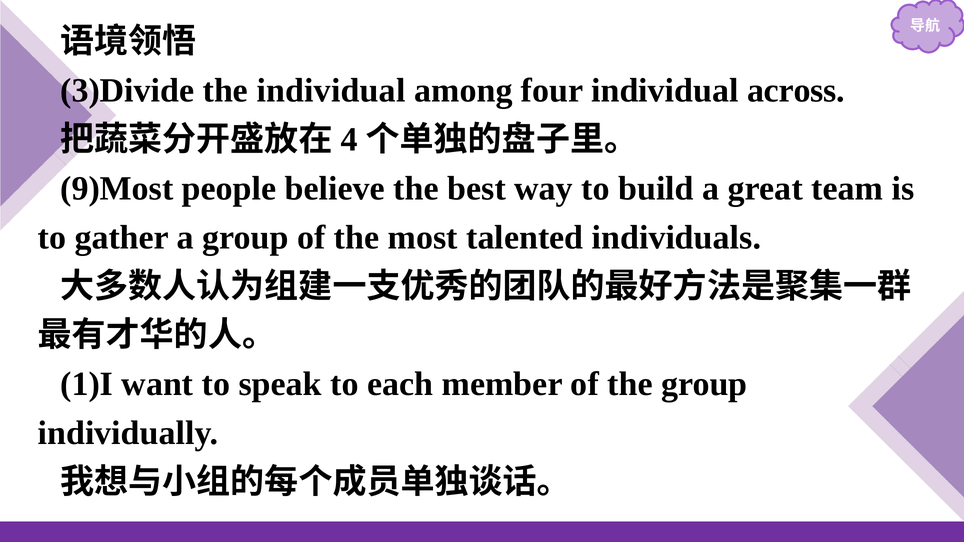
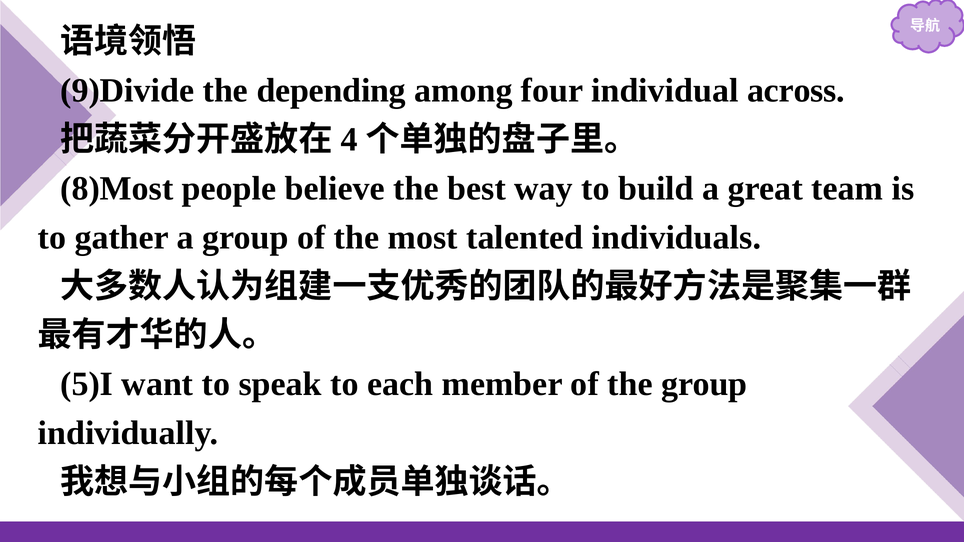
3)Divide: 3)Divide -> 9)Divide
the individual: individual -> depending
9)Most: 9)Most -> 8)Most
1)I: 1)I -> 5)I
